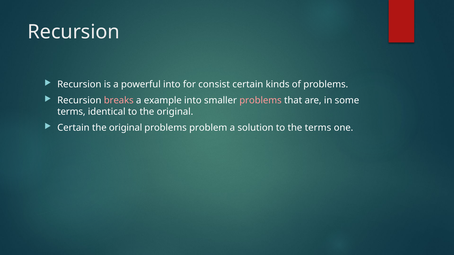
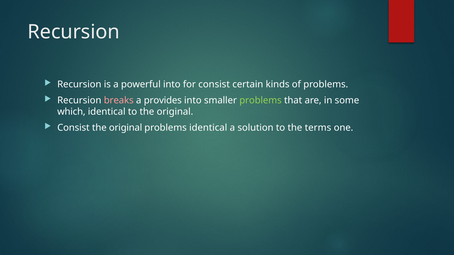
example: example -> provides
problems at (261, 101) colour: pink -> light green
terms at (71, 112): terms -> which
Certain at (73, 128): Certain -> Consist
problems problem: problem -> identical
